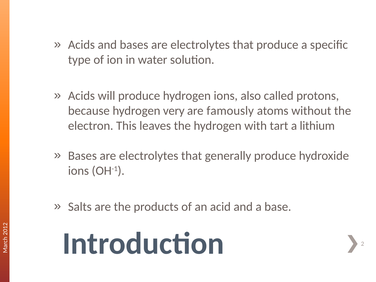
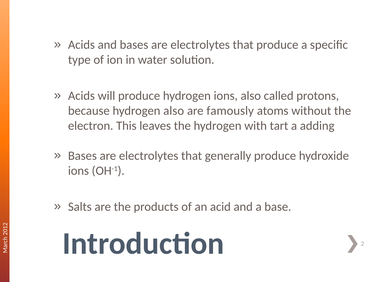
hydrogen very: very -> also
lithium: lithium -> adding
